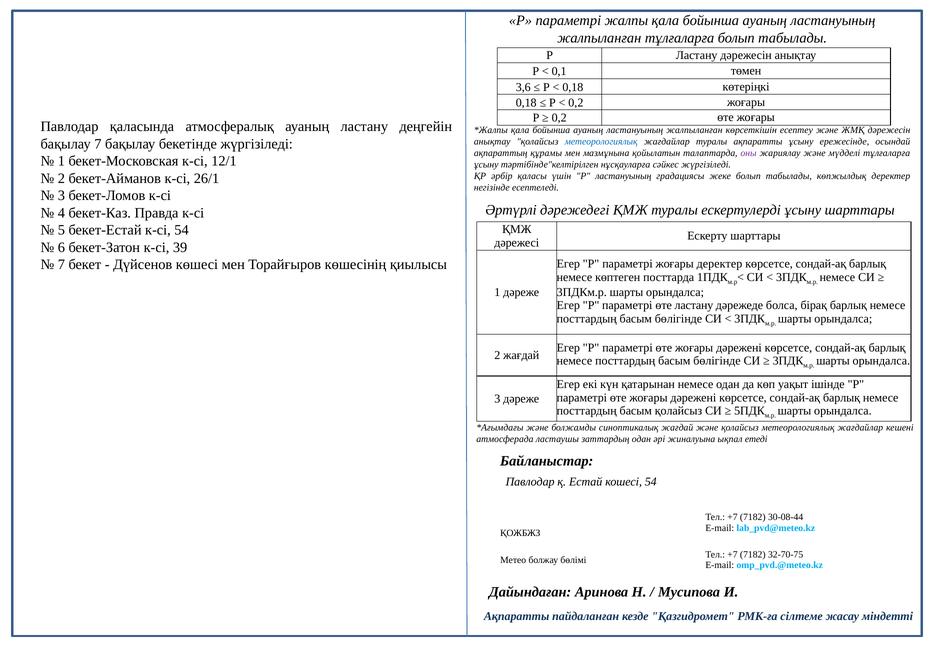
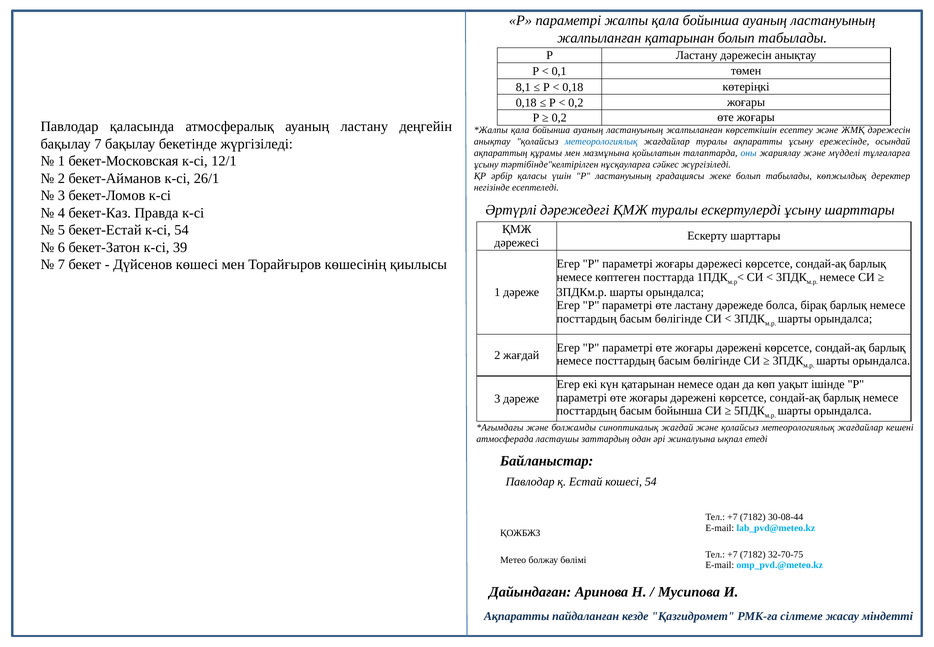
жалпыланған тұлғаларға: тұлғаларға -> қатарынан
3,6: 3,6 -> 8,1
оны colour: purple -> blue
жоғары деректер: деректер -> дәрежесі
басым қолайсыз: қолайсыз -> бойынша
